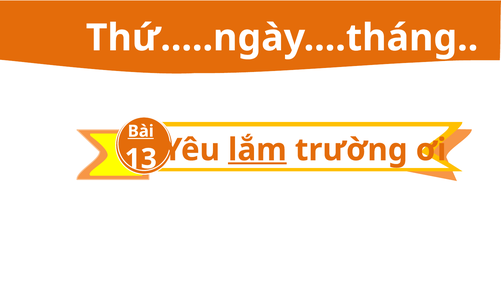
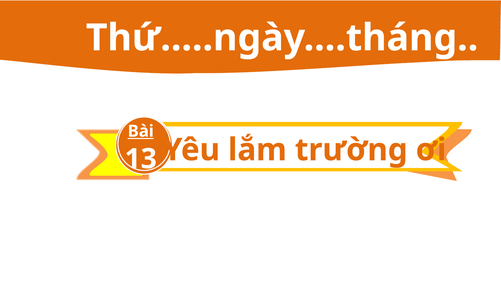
lắm underline: present -> none
